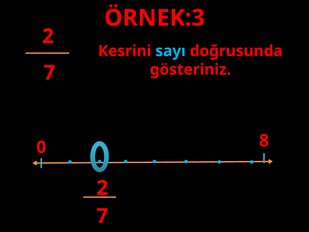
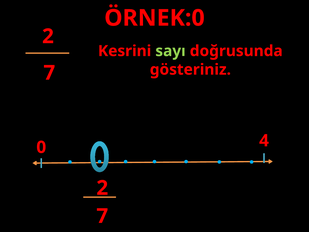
ÖRNEK:3: ÖRNEK:3 -> ÖRNEK:0
sayı colour: light blue -> light green
8: 8 -> 4
